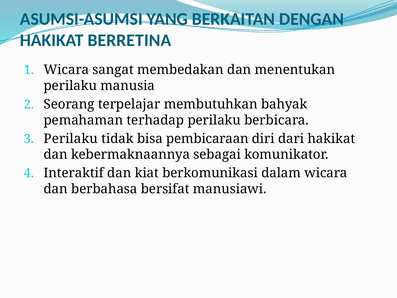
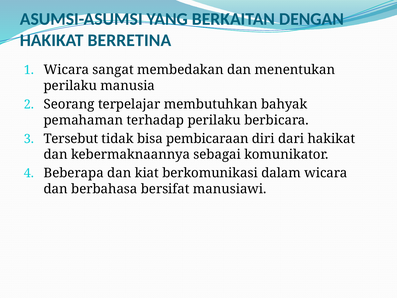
Perilaku at (71, 139): Perilaku -> Tersebut
Interaktif: Interaktif -> Beberapa
